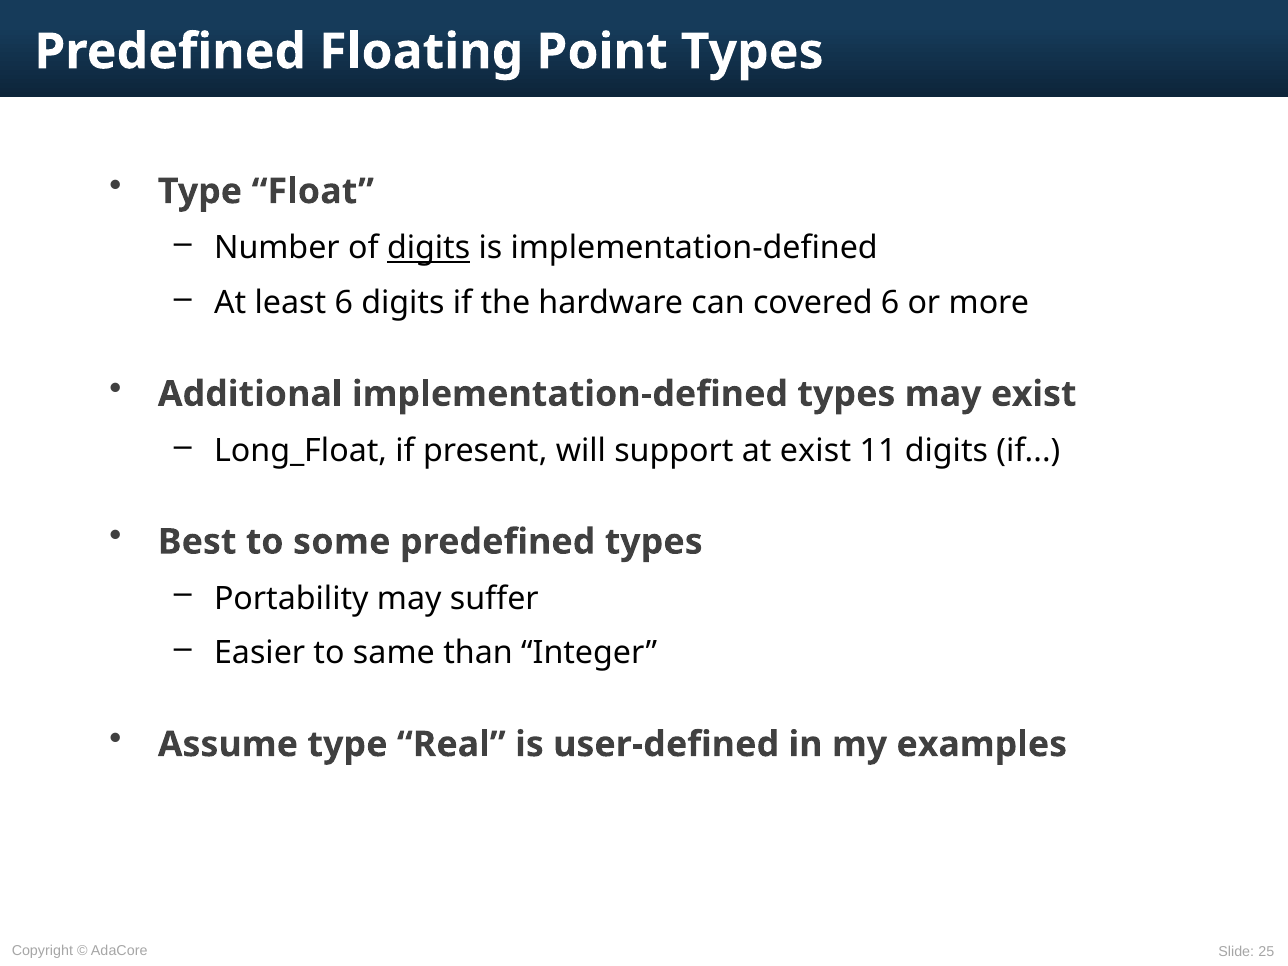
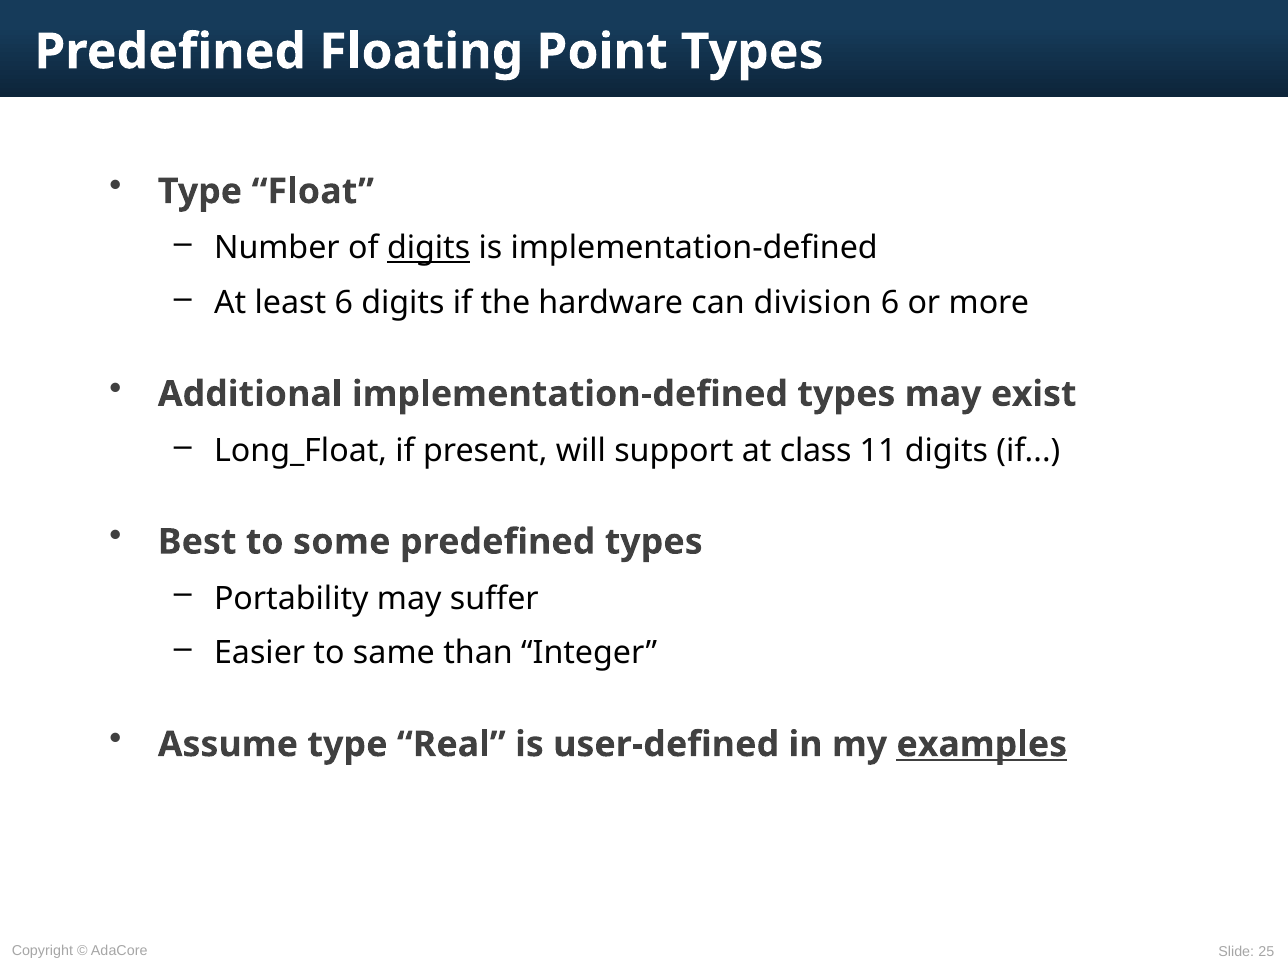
covered: covered -> division
at exist: exist -> class
examples underline: none -> present
